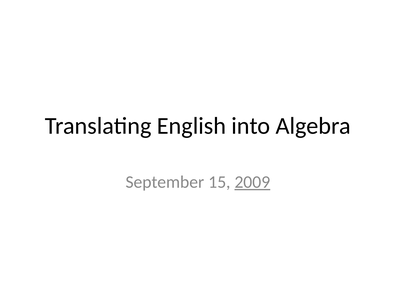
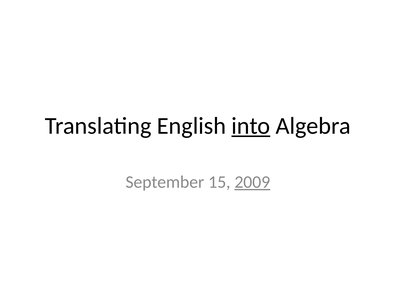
into underline: none -> present
